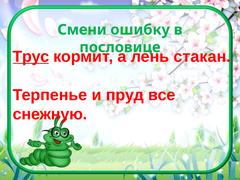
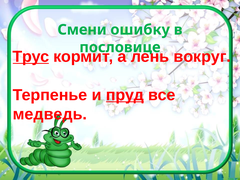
стакан: стакан -> вокруг
пруд underline: none -> present
снежную: снежную -> медведь
